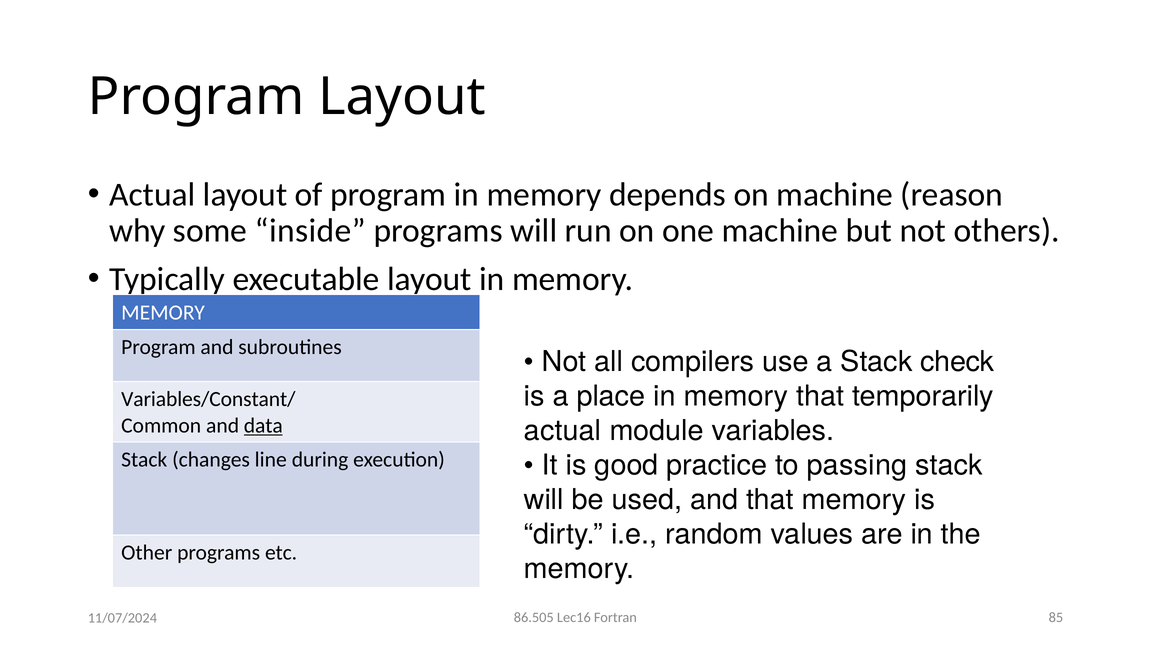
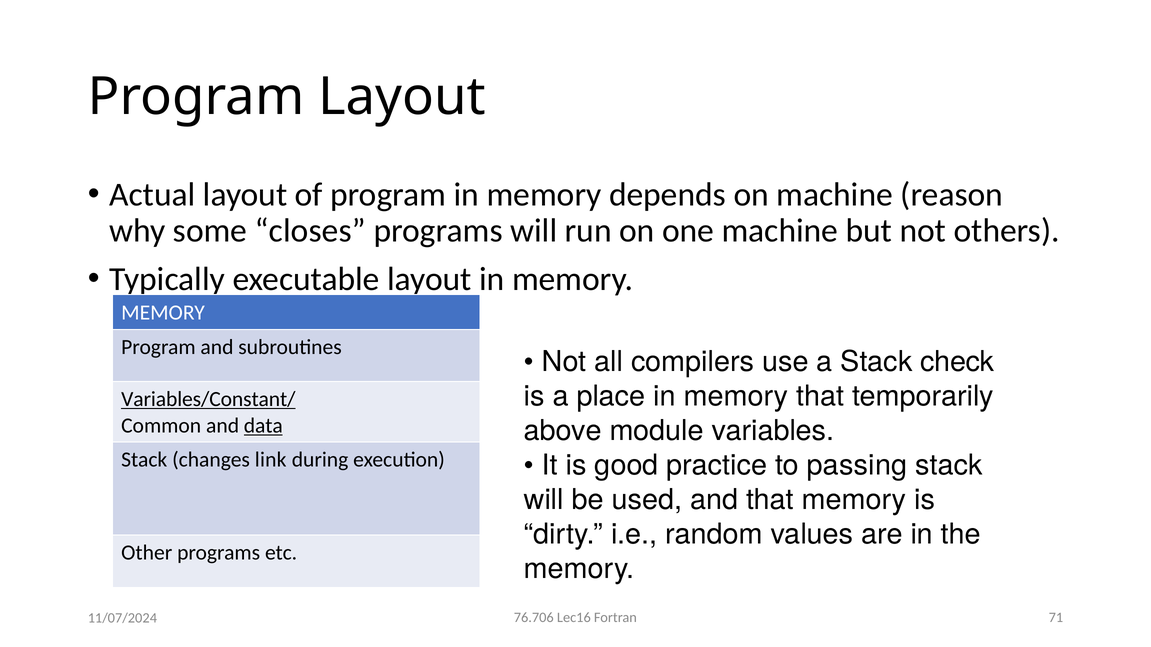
inside: inside -> closes
Variables/Constant/ underline: none -> present
actual at (563, 431): actual -> above
line: line -> link
86.505: 86.505 -> 76.706
85: 85 -> 71
